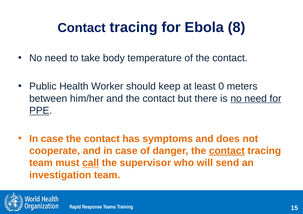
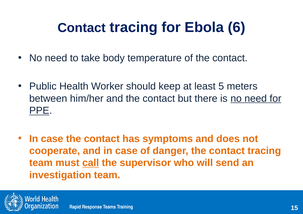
8: 8 -> 6
0: 0 -> 5
contact at (227, 151) underline: present -> none
